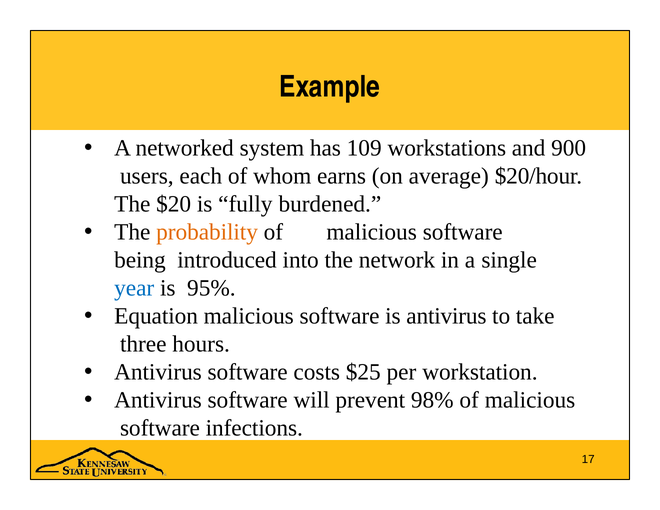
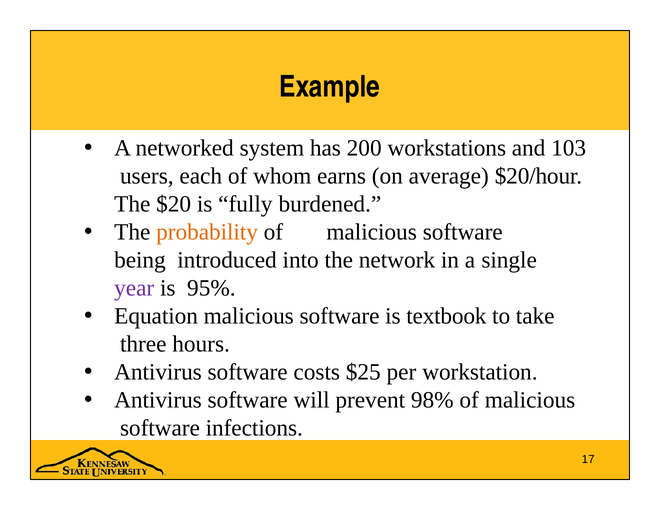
109: 109 -> 200
900: 900 -> 103
year colour: blue -> purple
is antivirus: antivirus -> textbook
